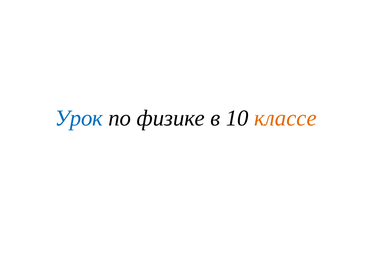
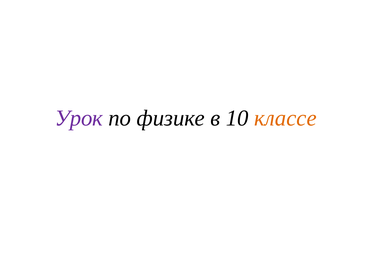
Урок colour: blue -> purple
